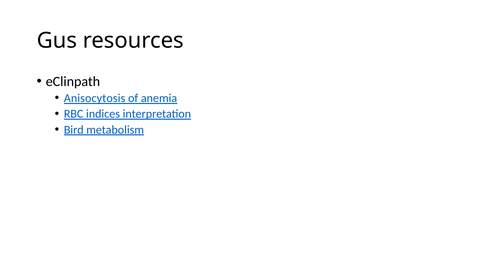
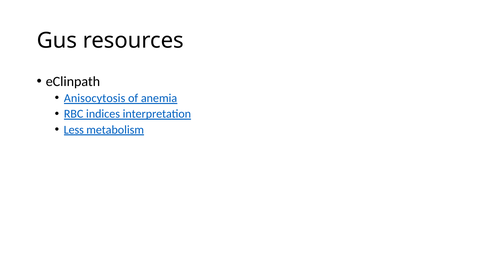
Bird: Bird -> Less
